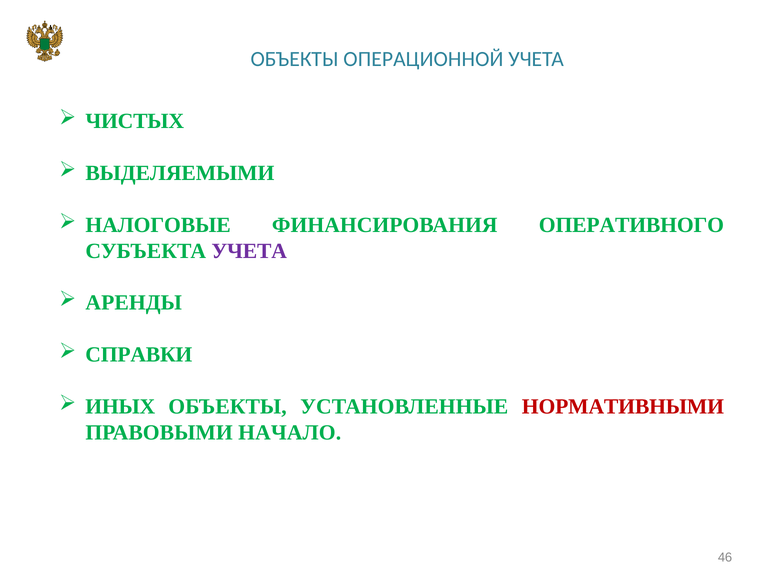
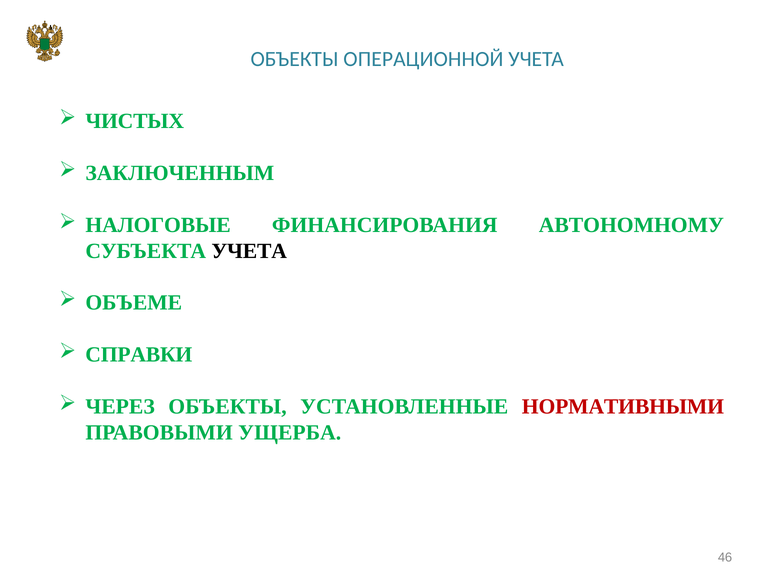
ВЫДЕЛЯЕМЫМИ: ВЫДЕЛЯЕМЫМИ -> ЗАКЛЮЧЕННЫМ
ОПЕРАТИВНОГО: ОПЕРАТИВНОГО -> АВТОНОМНОМУ
УЧЕТА at (249, 251) colour: purple -> black
АРЕНДЫ: АРЕНДЫ -> ОБЪЕМЕ
ИНЫХ: ИНЫХ -> ЧЕРЕЗ
НАЧАЛО: НАЧАЛО -> УЩЕРБА
